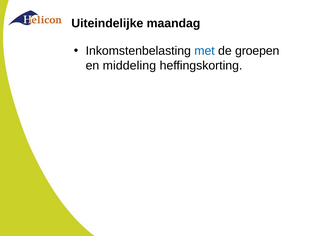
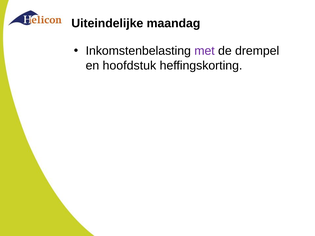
met colour: blue -> purple
groepen: groepen -> drempel
middeling: middeling -> hoofdstuk
